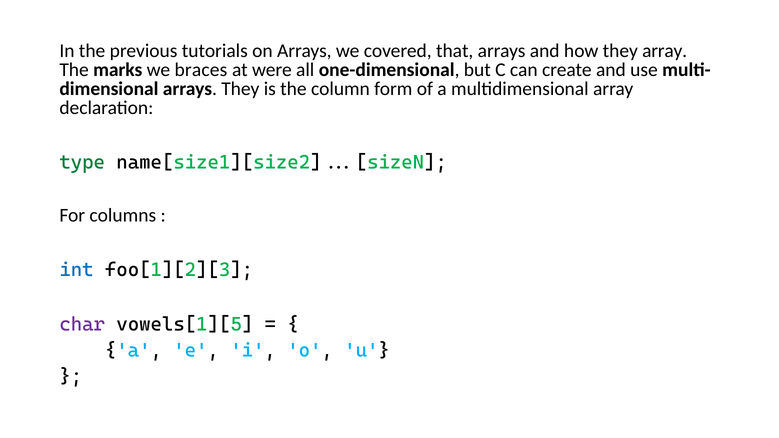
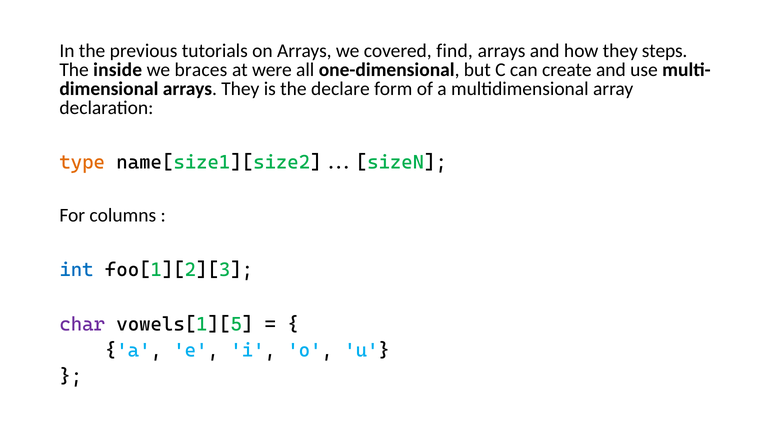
that: that -> find
they array: array -> steps
marks: marks -> inside
column: column -> declare
type colour: green -> orange
